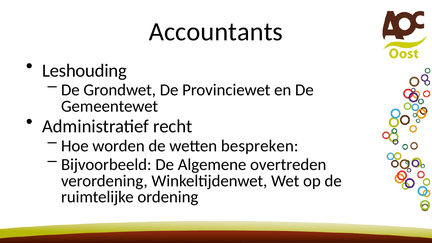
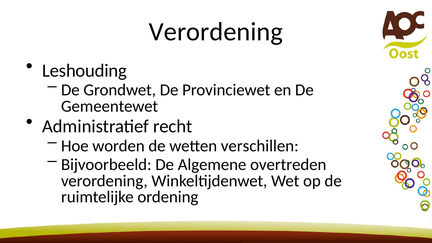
Accountants at (216, 32): Accountants -> Verordening
bespreken: bespreken -> verschillen
